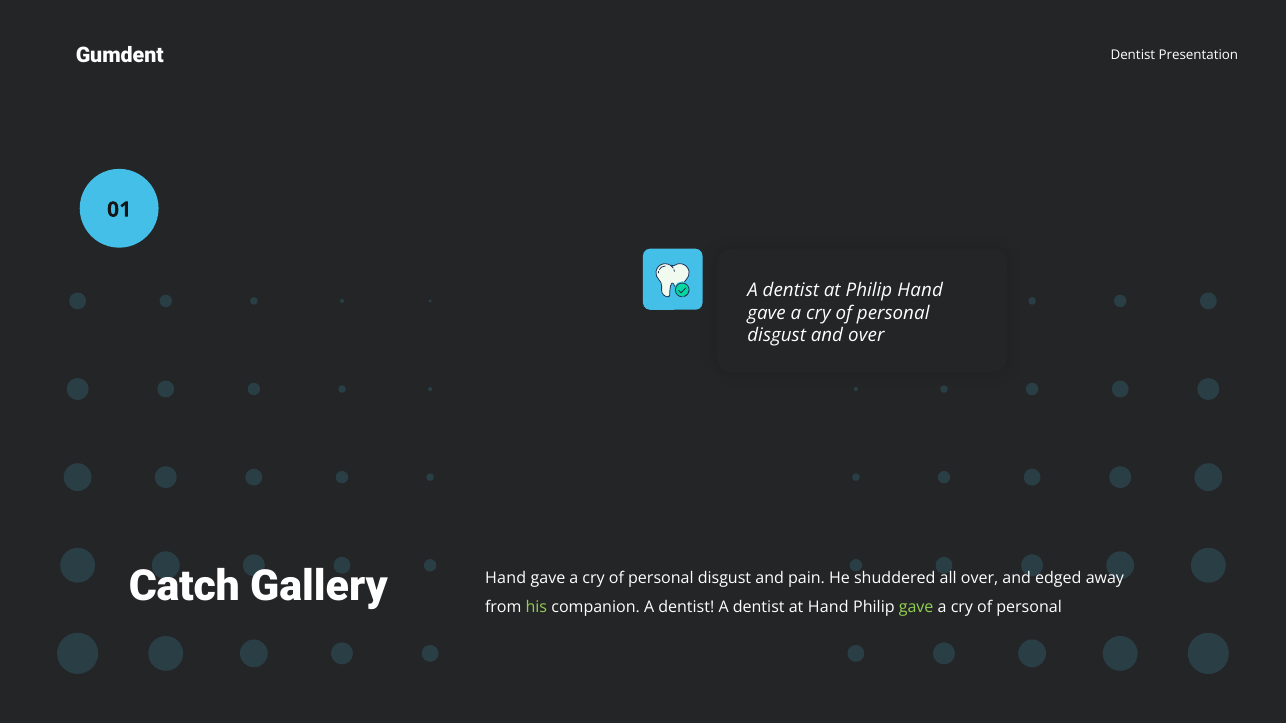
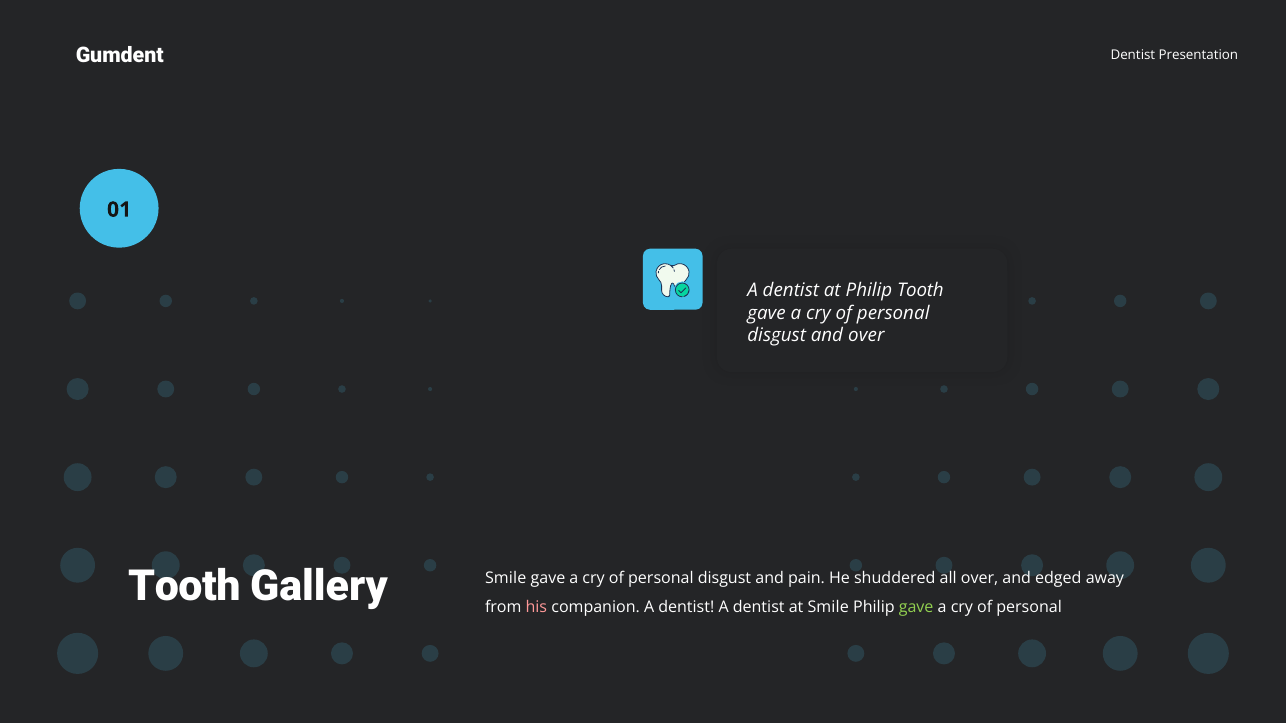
Philip Hand: Hand -> Tooth
Catch at (184, 587): Catch -> Tooth
Gallery Hand: Hand -> Smile
his colour: light green -> pink
at Hand: Hand -> Smile
